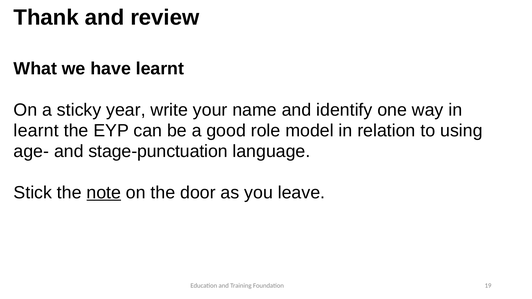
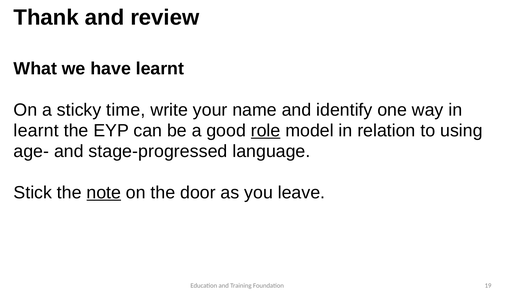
year: year -> time
role underline: none -> present
stage-punctuation: stage-punctuation -> stage-progressed
